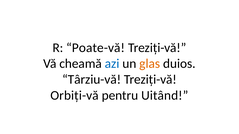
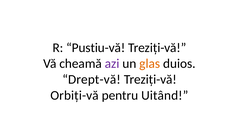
Poate-vă: Poate-vă -> Pustiu-vă
azi colour: blue -> purple
Târziu-vă: Târziu-vă -> Drept-vă
